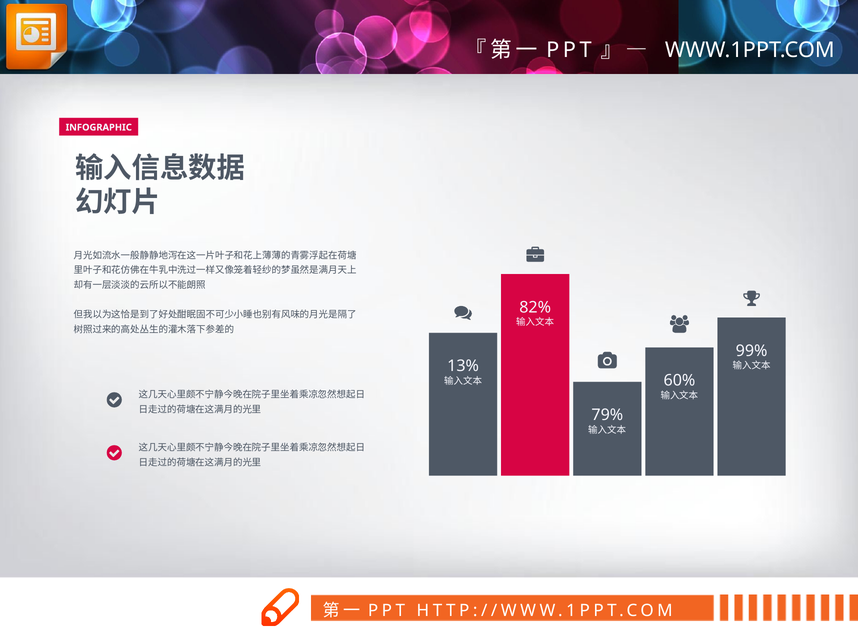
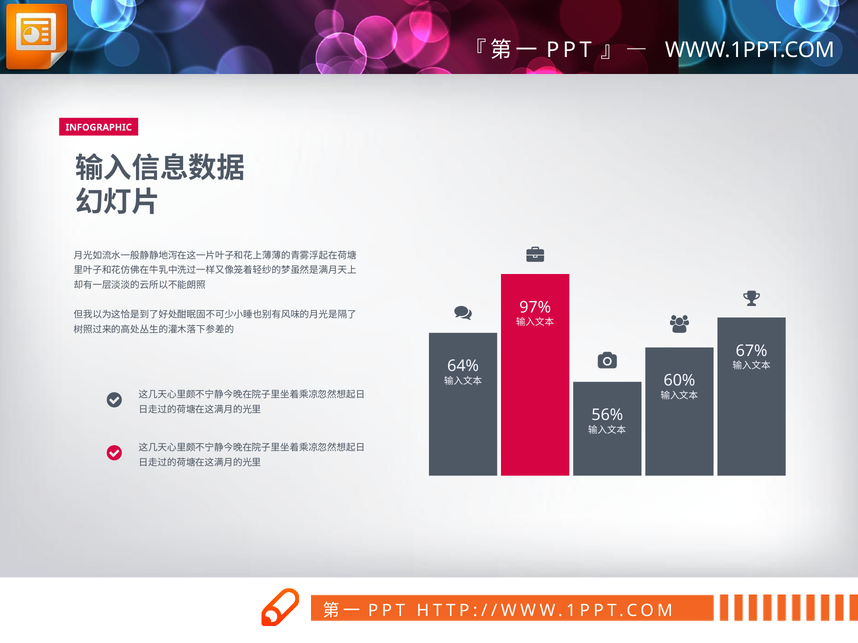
82%: 82% -> 97%
99%: 99% -> 67%
13%: 13% -> 64%
79%: 79% -> 56%
